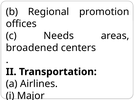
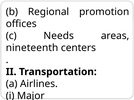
broadened: broadened -> nineteenth
